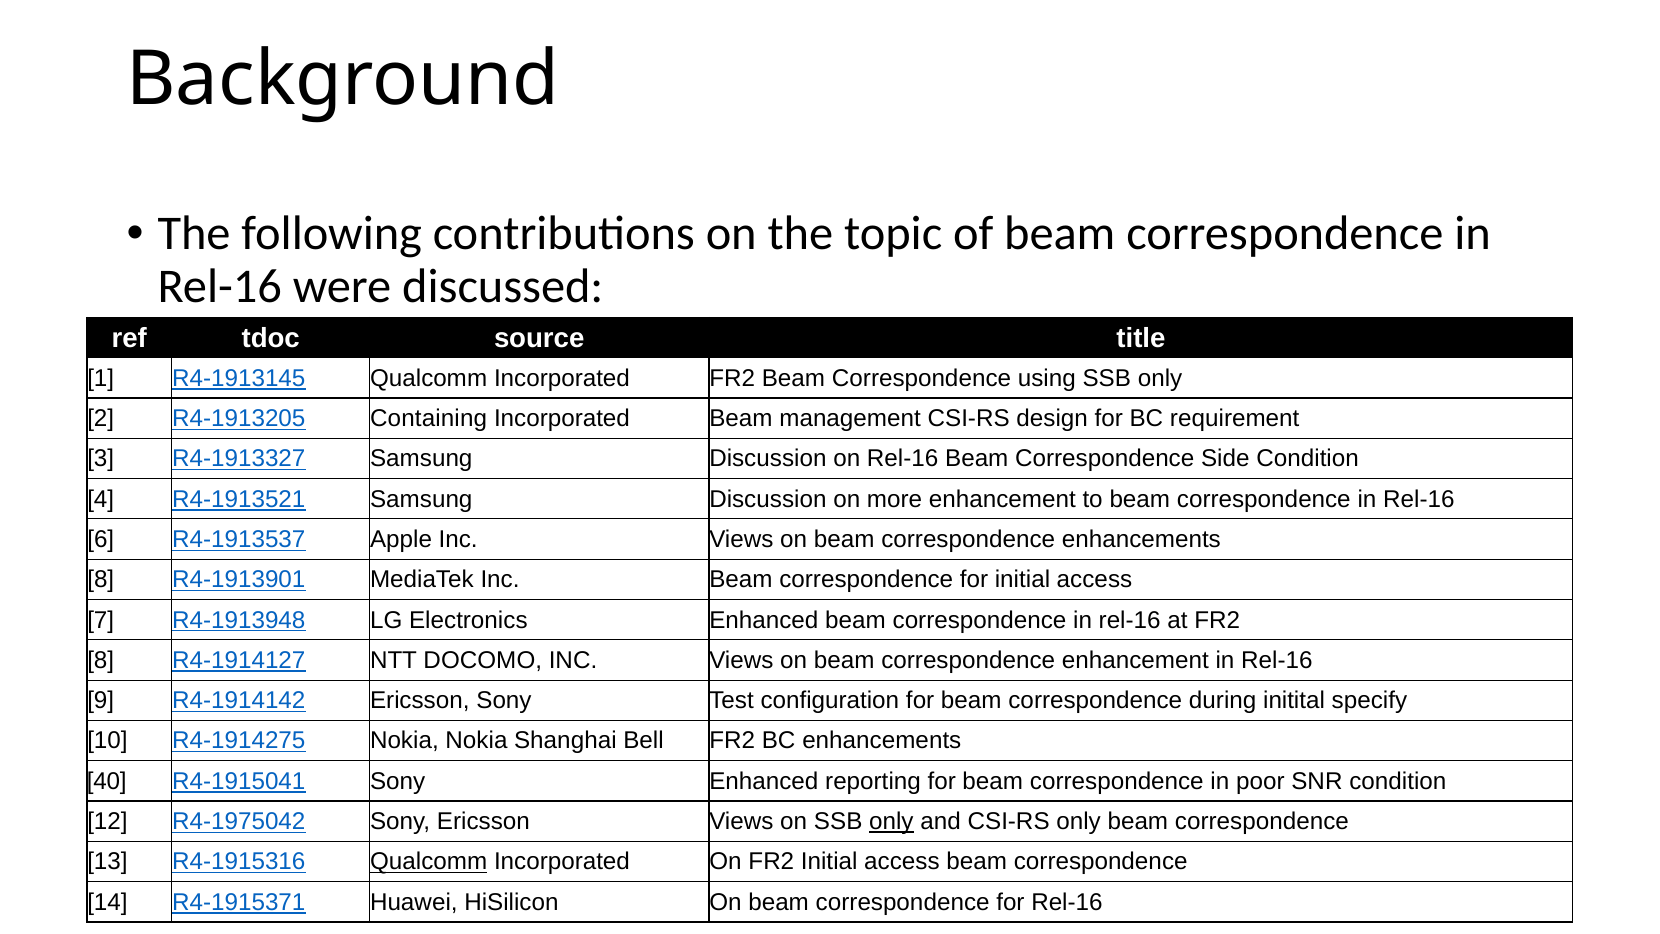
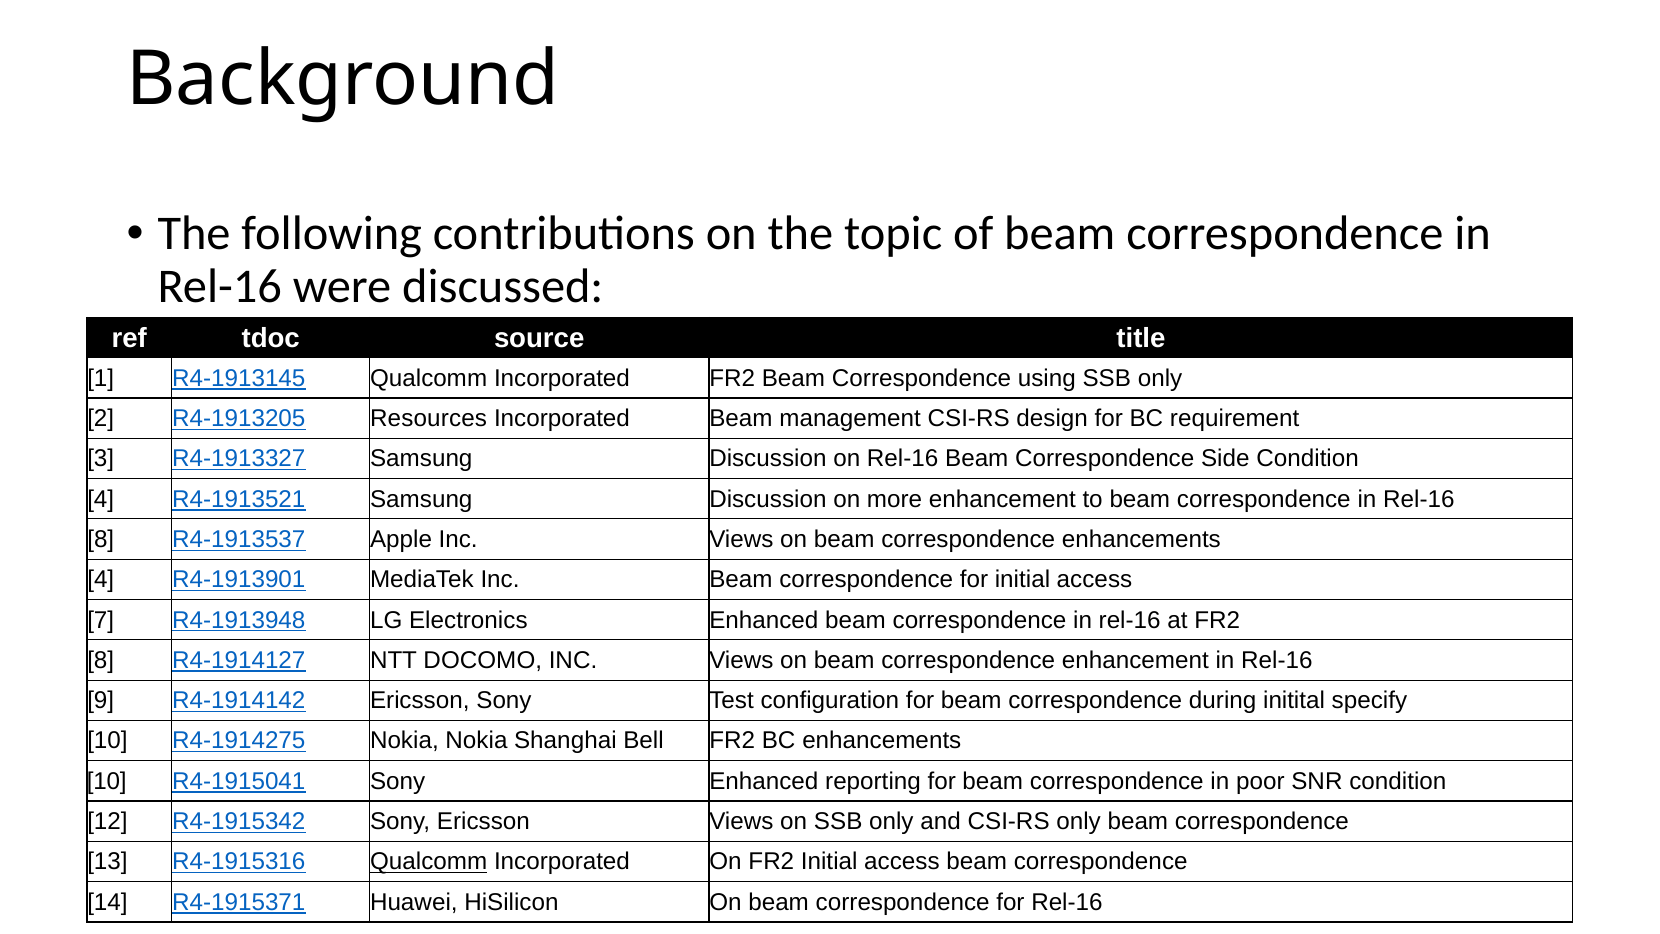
Containing: Containing -> Resources
6 at (101, 539): 6 -> 8
8 at (101, 580): 8 -> 4
40 at (107, 781): 40 -> 10
R4-1975042: R4-1975042 -> R4-1915342
only at (891, 821) underline: present -> none
